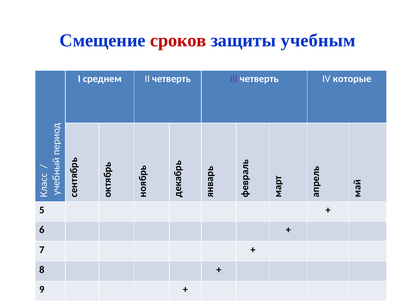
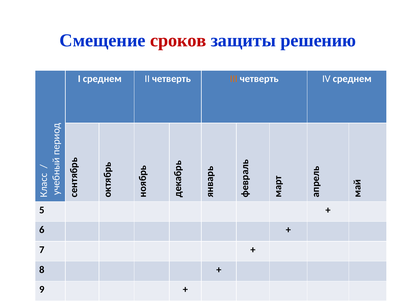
учебным: учебным -> решению
III colour: purple -> orange
IV которые: которые -> среднем
